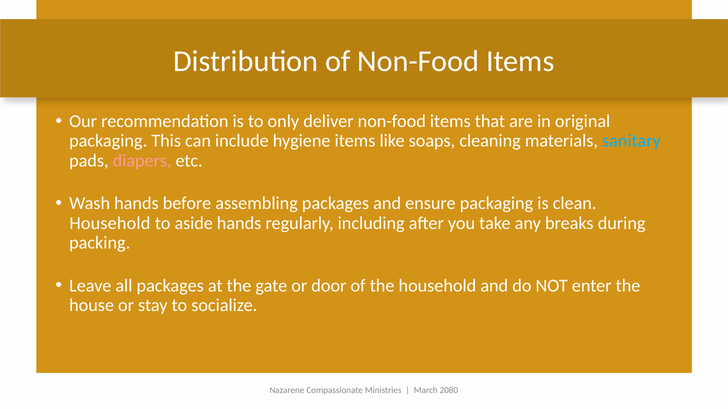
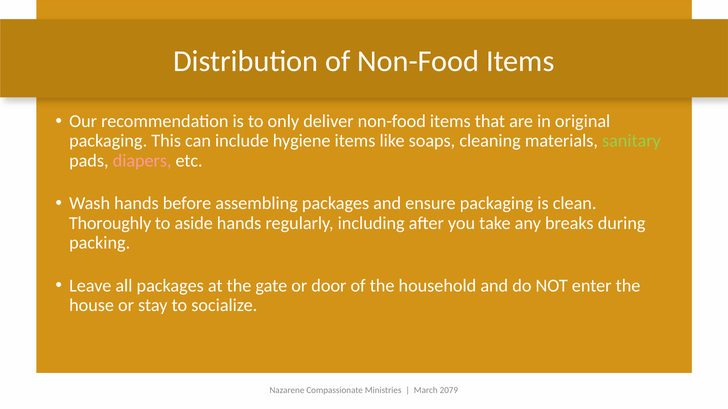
sanitary colour: light blue -> light green
Household at (110, 223): Household -> Thoroughly
2080: 2080 -> 2079
